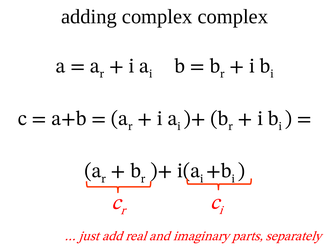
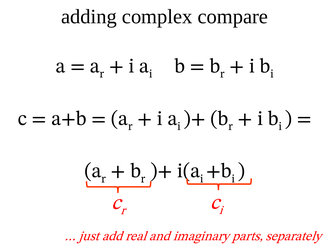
complex complex: complex -> compare
